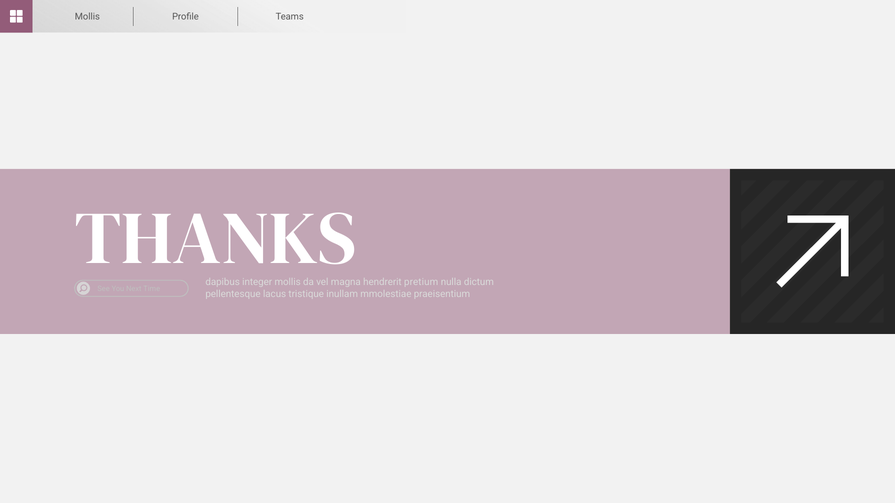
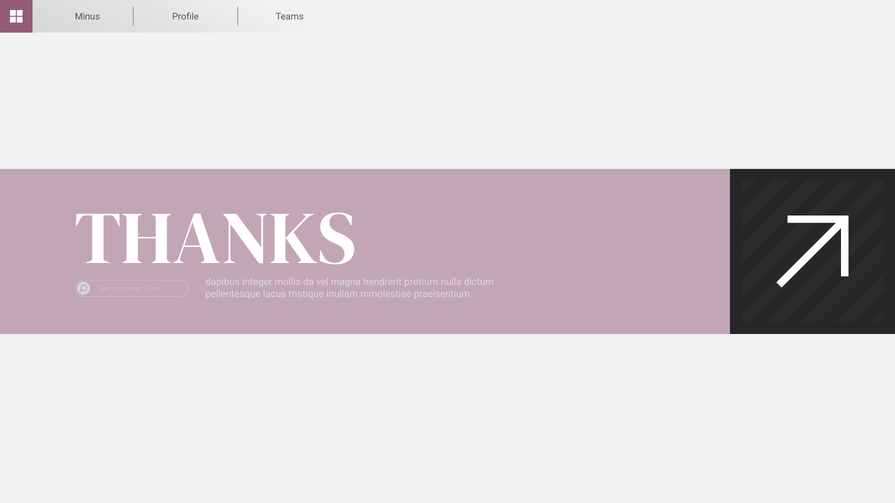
Mollis at (87, 17): Mollis -> Minus
